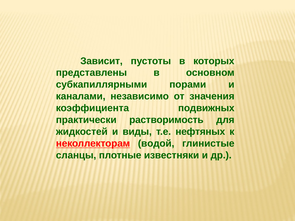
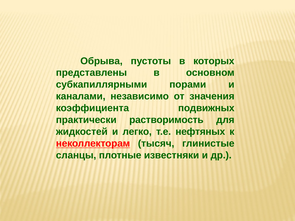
Зависит: Зависит -> Обрыва
виды: виды -> легко
водой: водой -> тысяч
